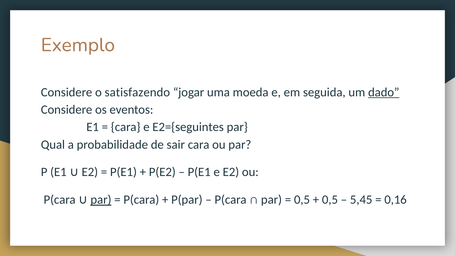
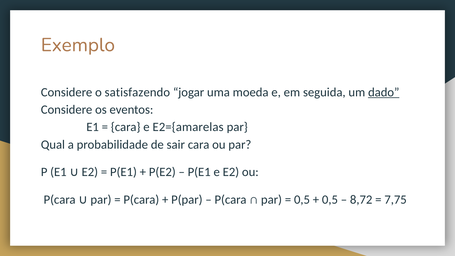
E2={seguintes: E2={seguintes -> E2={amarelas
par at (101, 200) underline: present -> none
5,45: 5,45 -> 8,72
0,16: 0,16 -> 7,75
